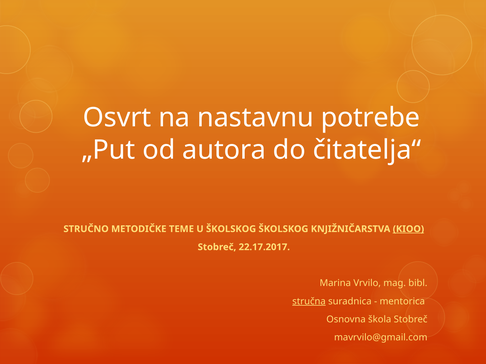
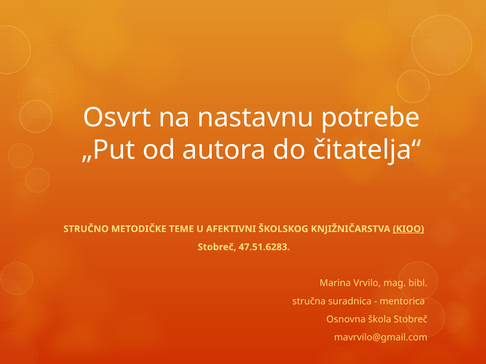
U ŠKOLSKOG: ŠKOLSKOG -> AFEKTIVNI
22.17.2017: 22.17.2017 -> 47.51.6283
stručna underline: present -> none
